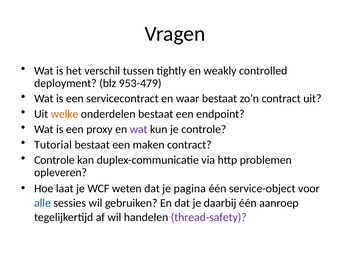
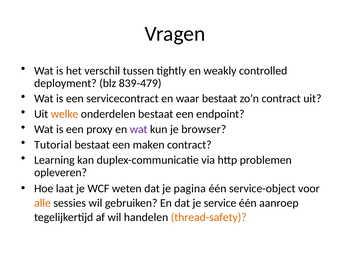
953-479: 953-479 -> 839-479
je controle: controle -> browser
Controle at (54, 160): Controle -> Learning
alle colour: blue -> orange
daarbij: daarbij -> service
thread-safety colour: purple -> orange
